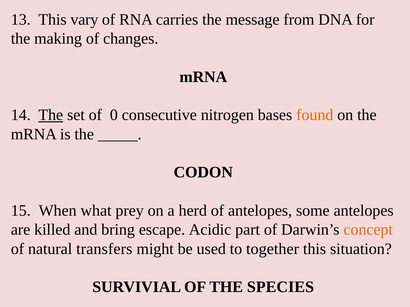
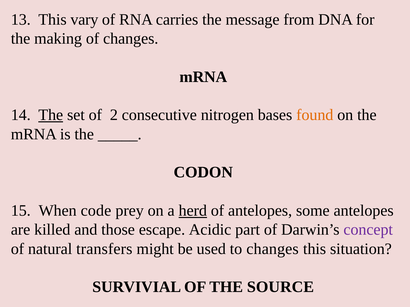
0: 0 -> 2
what: what -> code
herd underline: none -> present
bring: bring -> those
concept colour: orange -> purple
to together: together -> changes
SPECIES: SPECIES -> SOURCE
